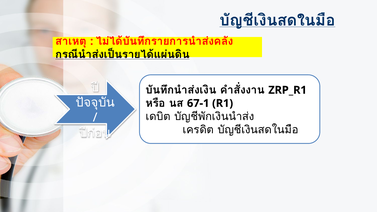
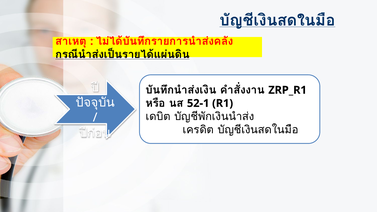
67-1: 67-1 -> 52-1
